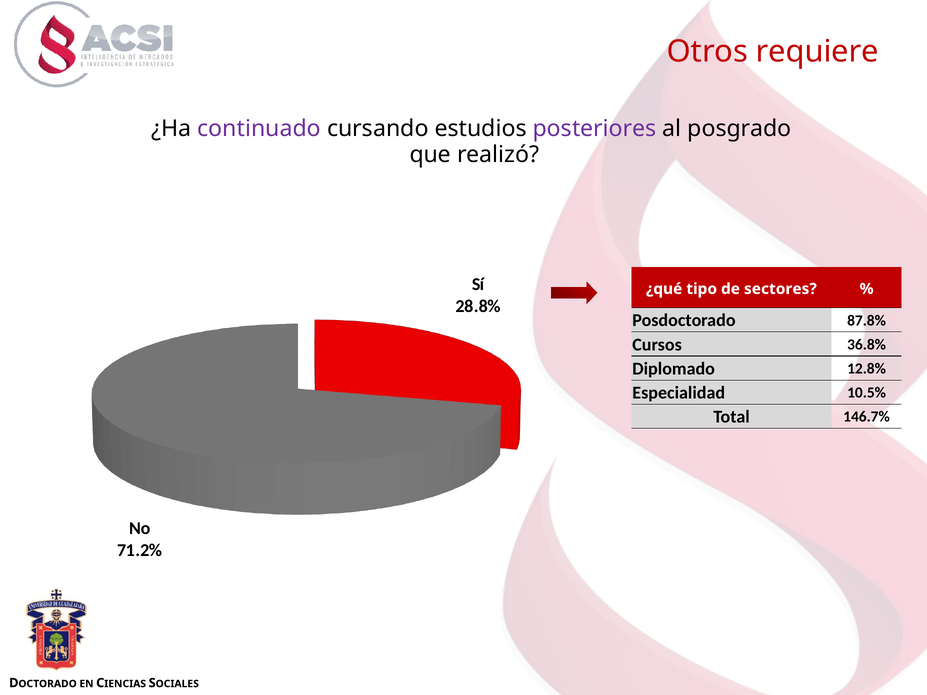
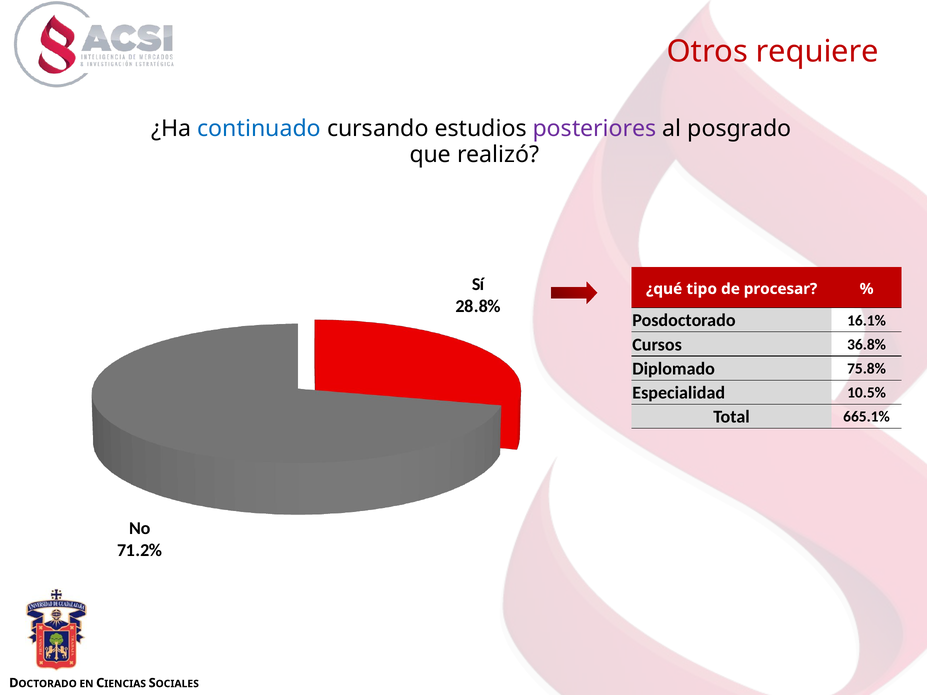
continuado colour: purple -> blue
sectores: sectores -> procesar
87.8%: 87.8% -> 16.1%
12.8%: 12.8% -> 75.8%
146.7%: 146.7% -> 665.1%
